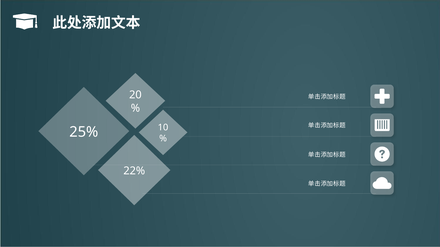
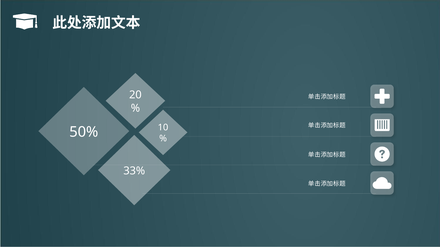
25%: 25% -> 50%
22%: 22% -> 33%
